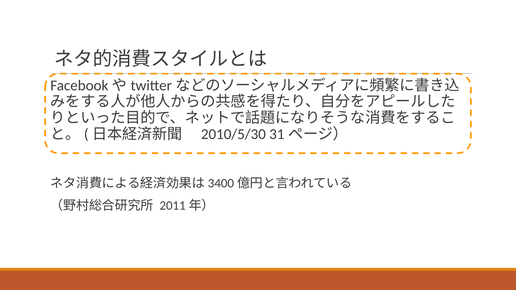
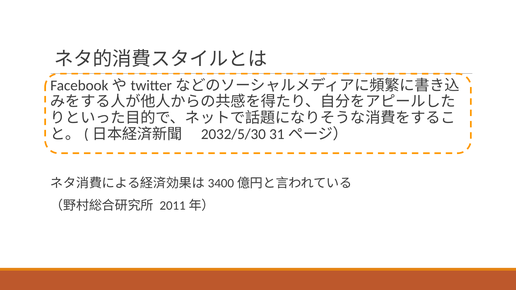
2010/5/30: 2010/5/30 -> 2032/5/30
